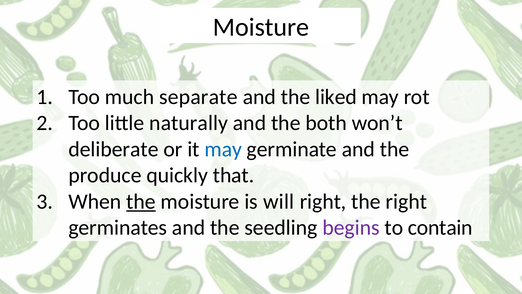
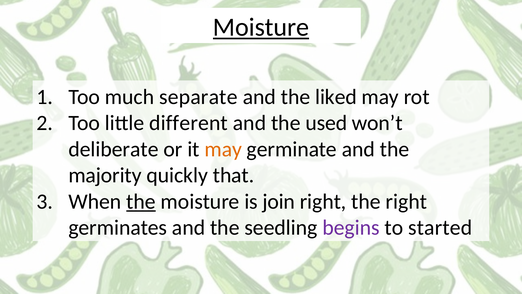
Moisture at (261, 27) underline: none -> present
naturally: naturally -> different
both: both -> used
may at (223, 149) colour: blue -> orange
produce: produce -> majority
will: will -> join
contain: contain -> started
